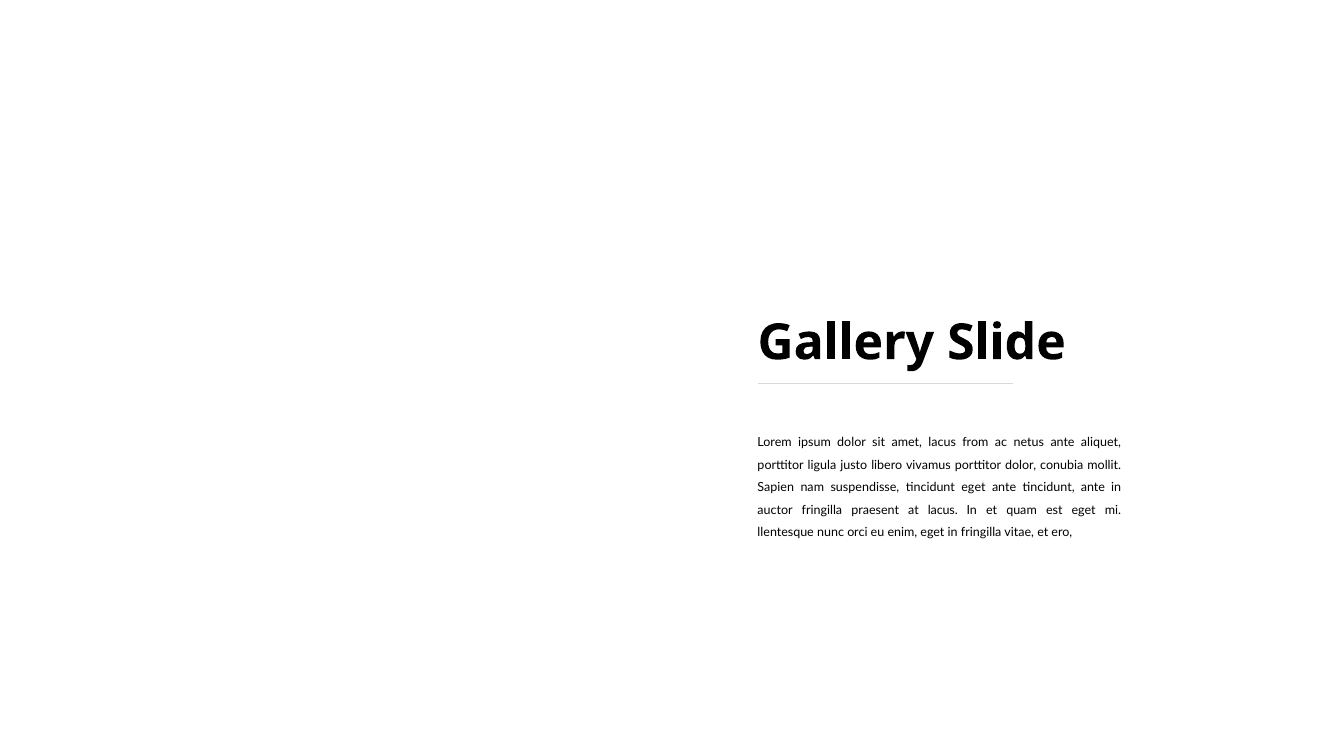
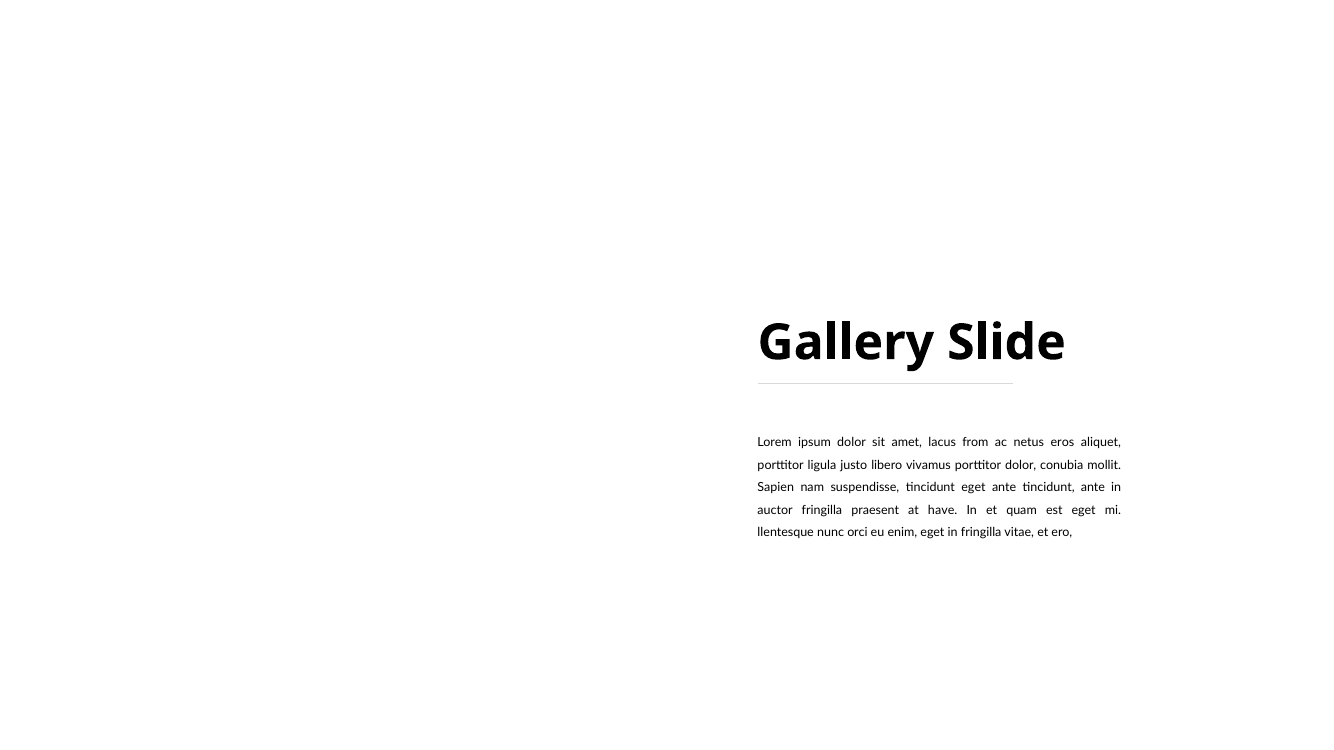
netus ante: ante -> eros
at lacus: lacus -> have
